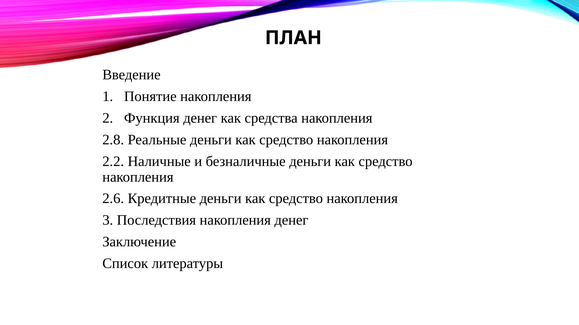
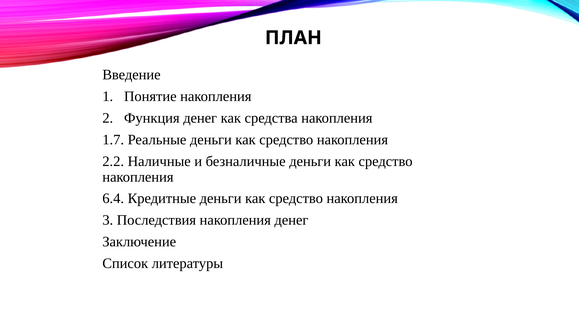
2.8: 2.8 -> 1.7
2.6: 2.6 -> 6.4
